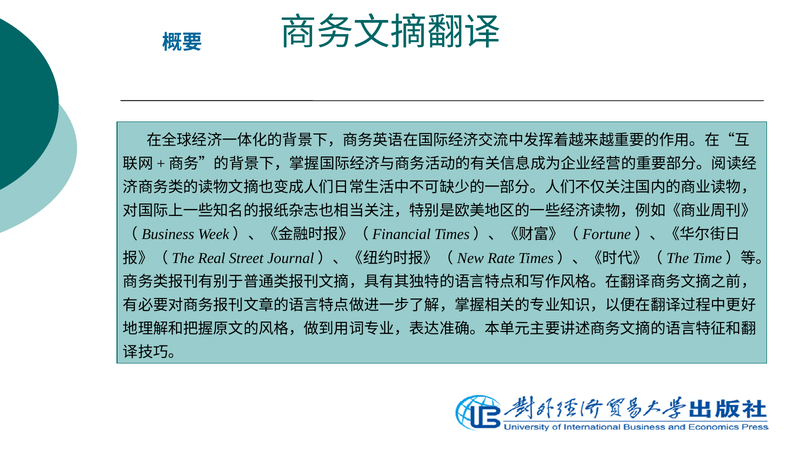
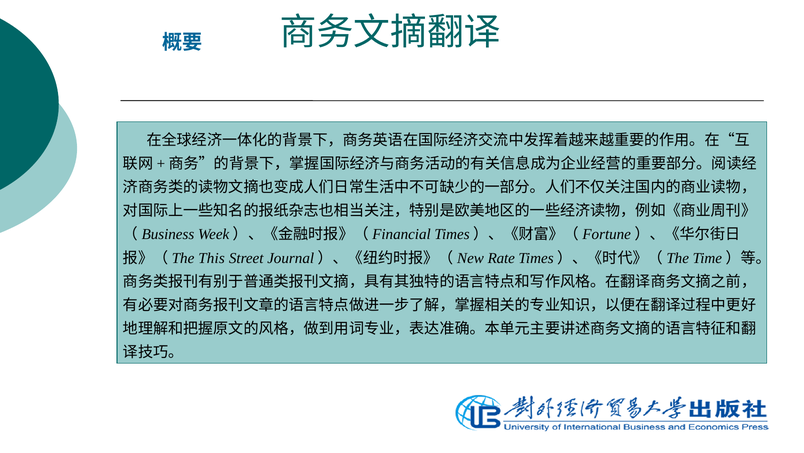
Real: Real -> This
